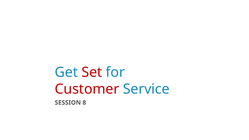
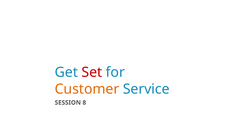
Customer colour: red -> orange
